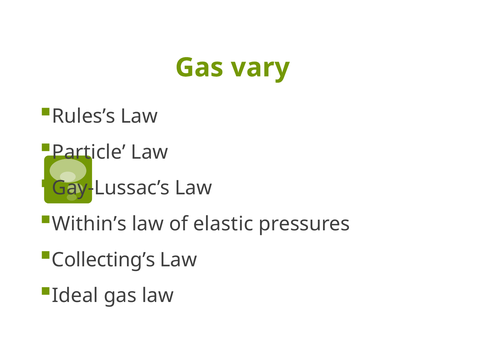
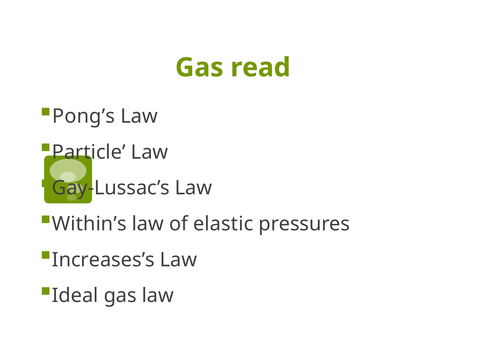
vary: vary -> read
Rules’s: Rules’s -> Pong’s
Collecting’s: Collecting’s -> Increases’s
